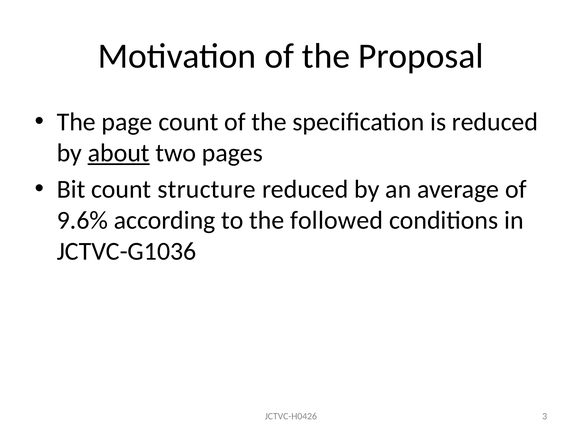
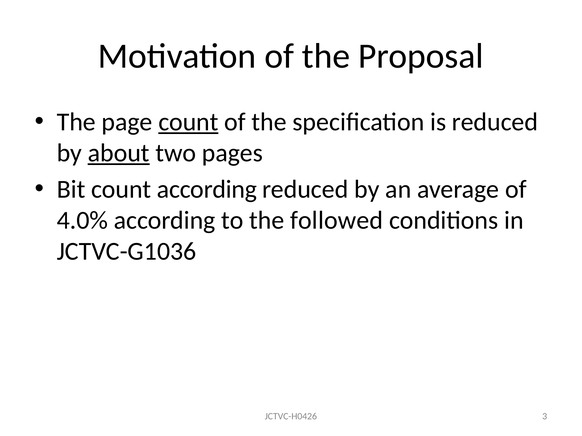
count at (188, 122) underline: none -> present
count structure: structure -> according
9.6%: 9.6% -> 4.0%
